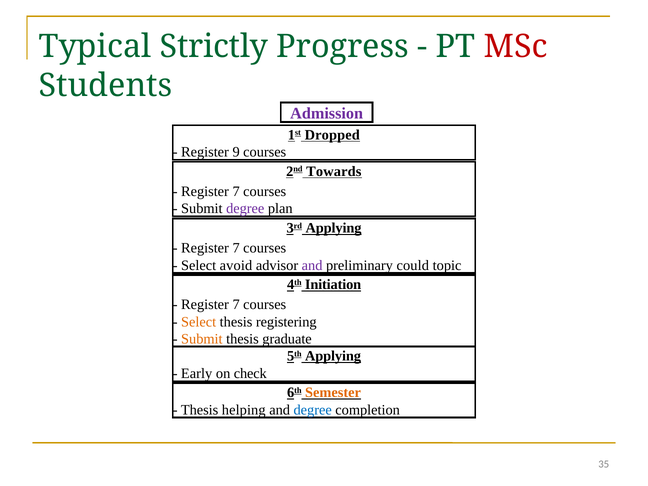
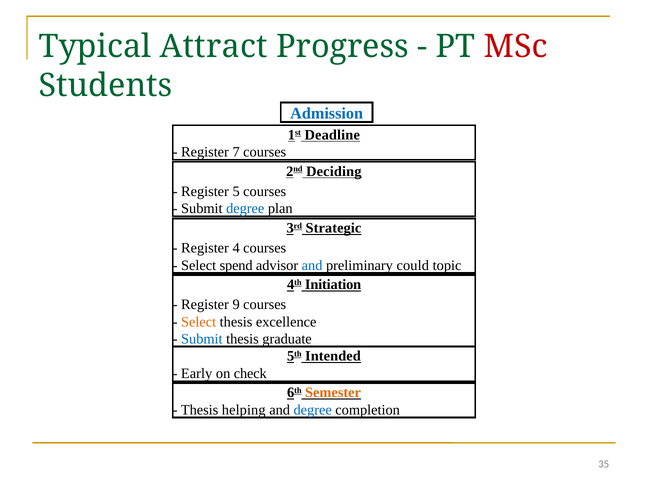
Strictly: Strictly -> Attract
Admission colour: purple -> blue
Dropped: Dropped -> Deadline
9: 9 -> 7
Towards: Towards -> Deciding
7 at (236, 191): 7 -> 5
degree at (245, 209) colour: purple -> blue
3rd Applying: Applying -> Strategic
7 at (236, 248): 7 -> 4
avoid: avoid -> spend
and at (312, 265) colour: purple -> blue
7 at (236, 305): 7 -> 9
registering: registering -> excellence
Submit at (202, 339) colour: orange -> blue
5th Applying: Applying -> Intended
